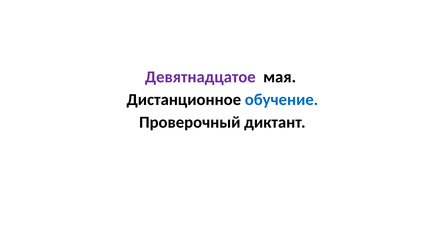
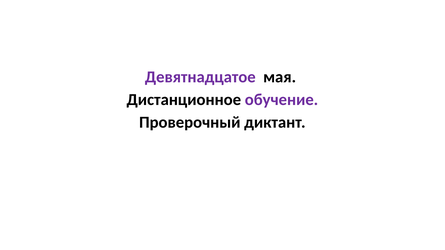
обучение colour: blue -> purple
